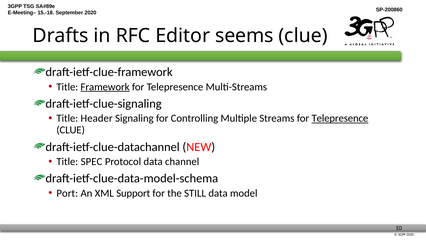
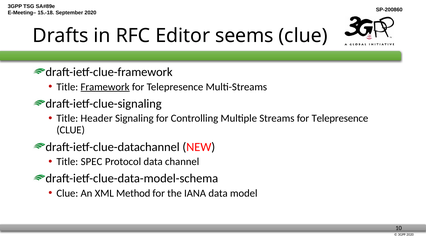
Telepresence at (340, 118) underline: present -> none
Port at (67, 193): Port -> Clue
Support: Support -> Method
STILL: STILL -> IANA
